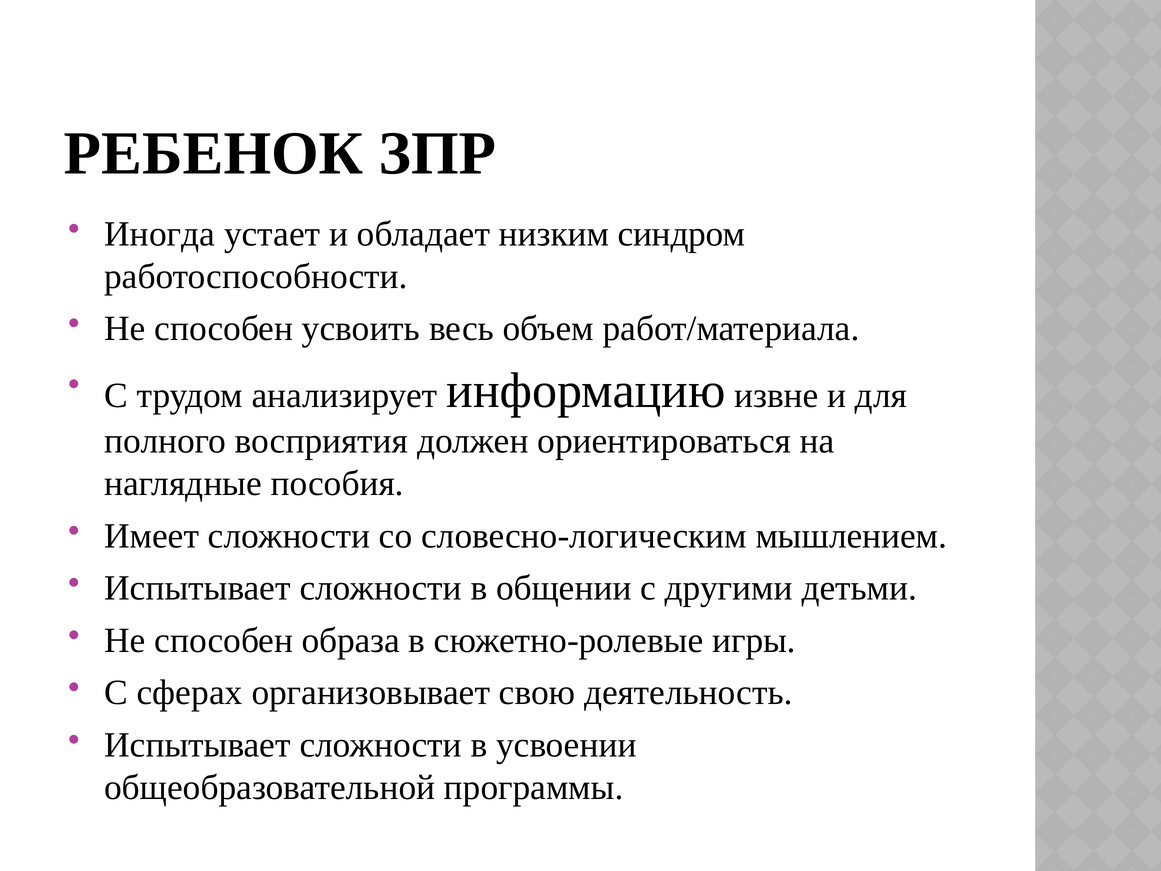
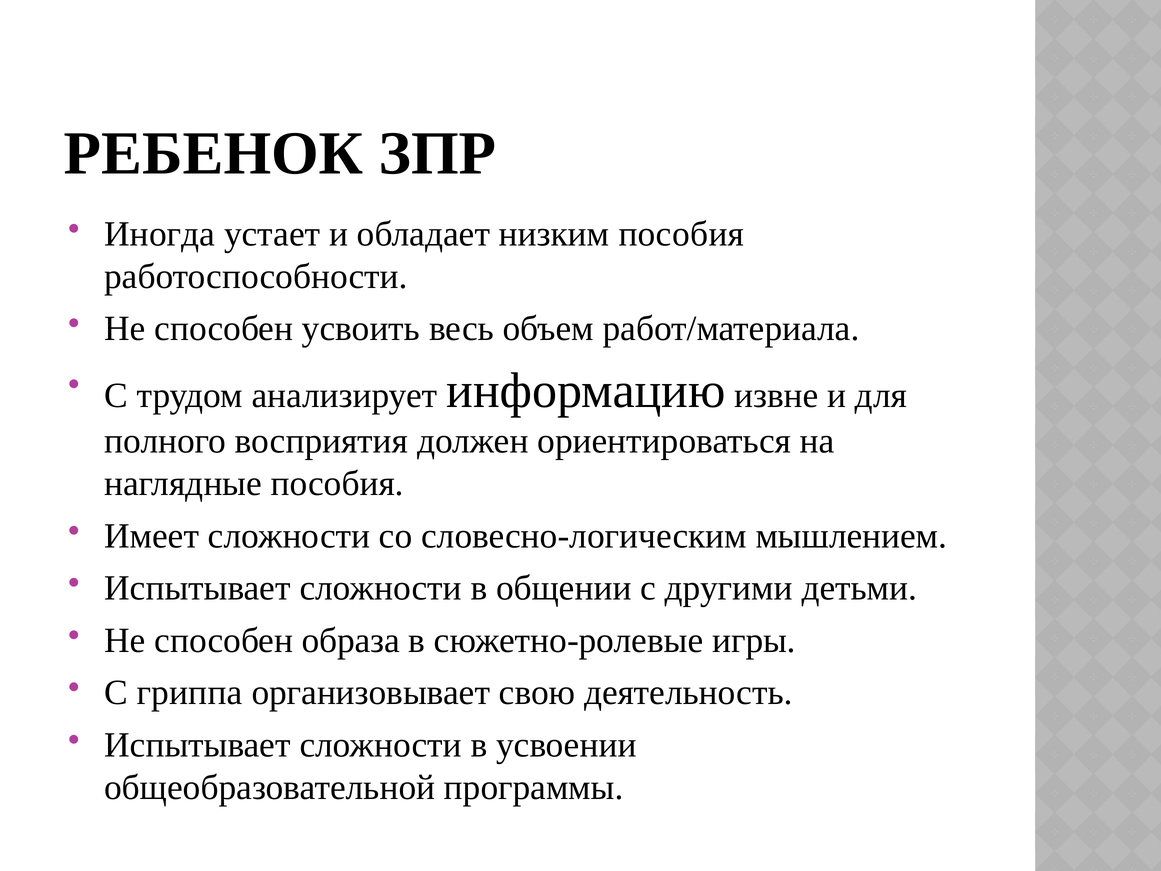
низким синдром: синдром -> пособия
сферах: сферах -> гриппа
